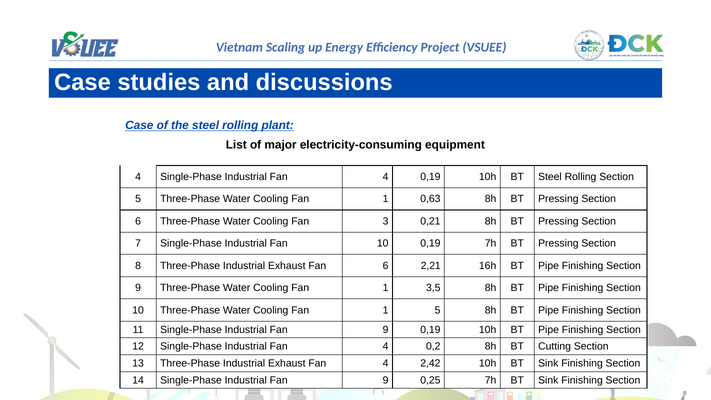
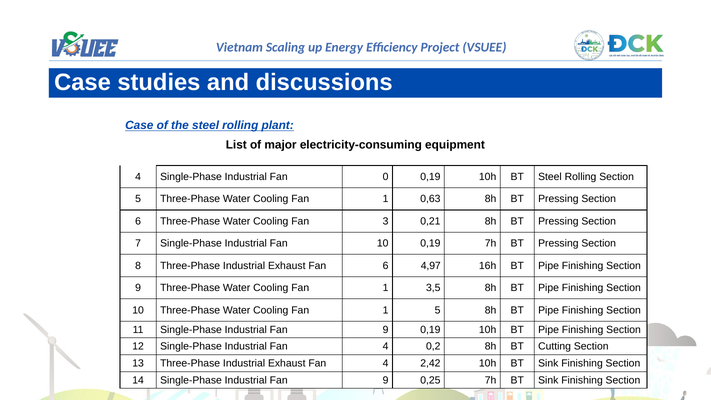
4 at (386, 177): 4 -> 0
2,21: 2,21 -> 4,97
